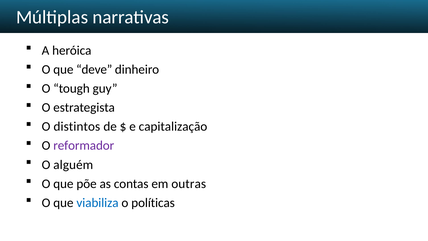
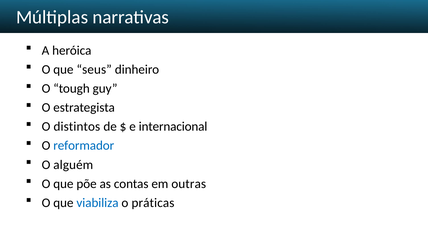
deve: deve -> seus
capitalização: capitalização -> internacional
reformador colour: purple -> blue
políticas: políticas -> práticas
